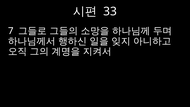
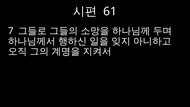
33: 33 -> 61
